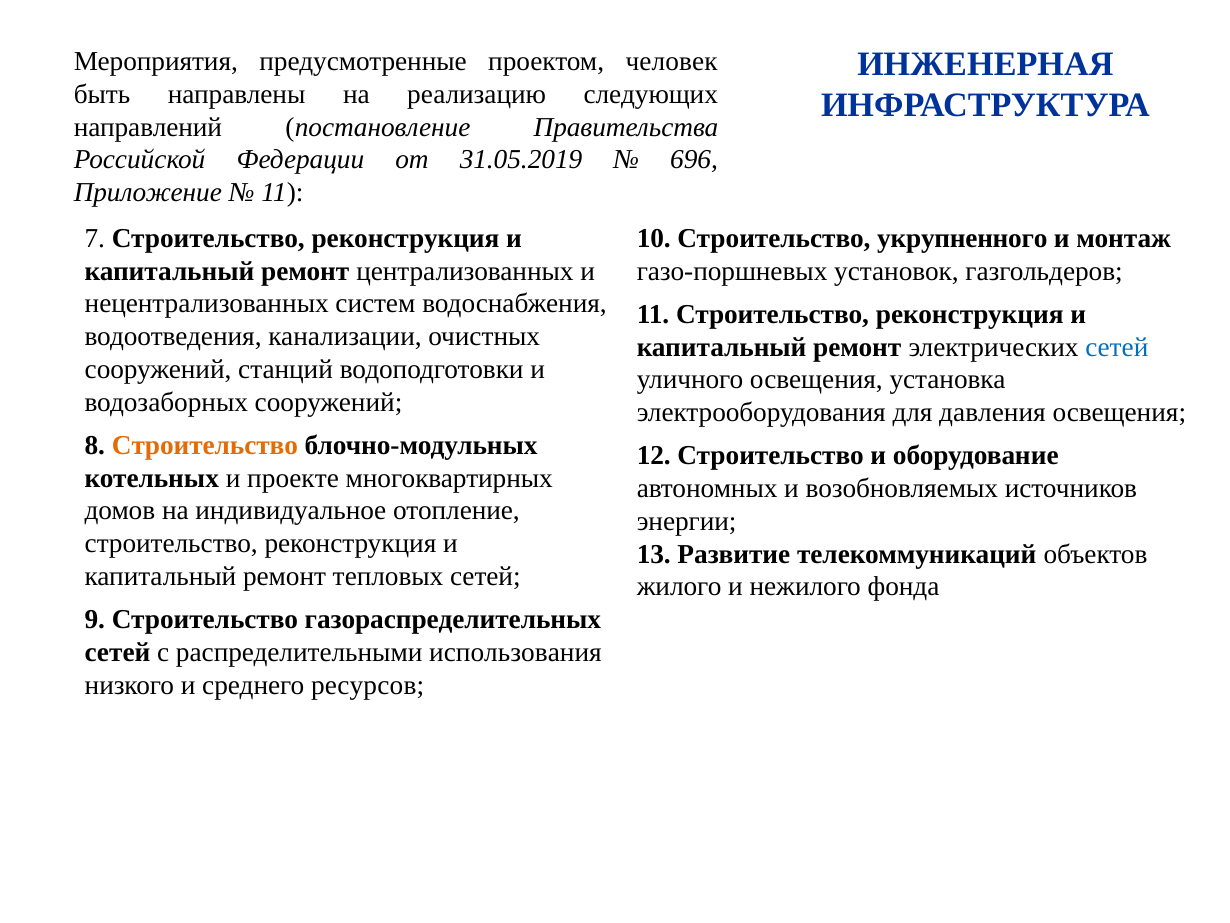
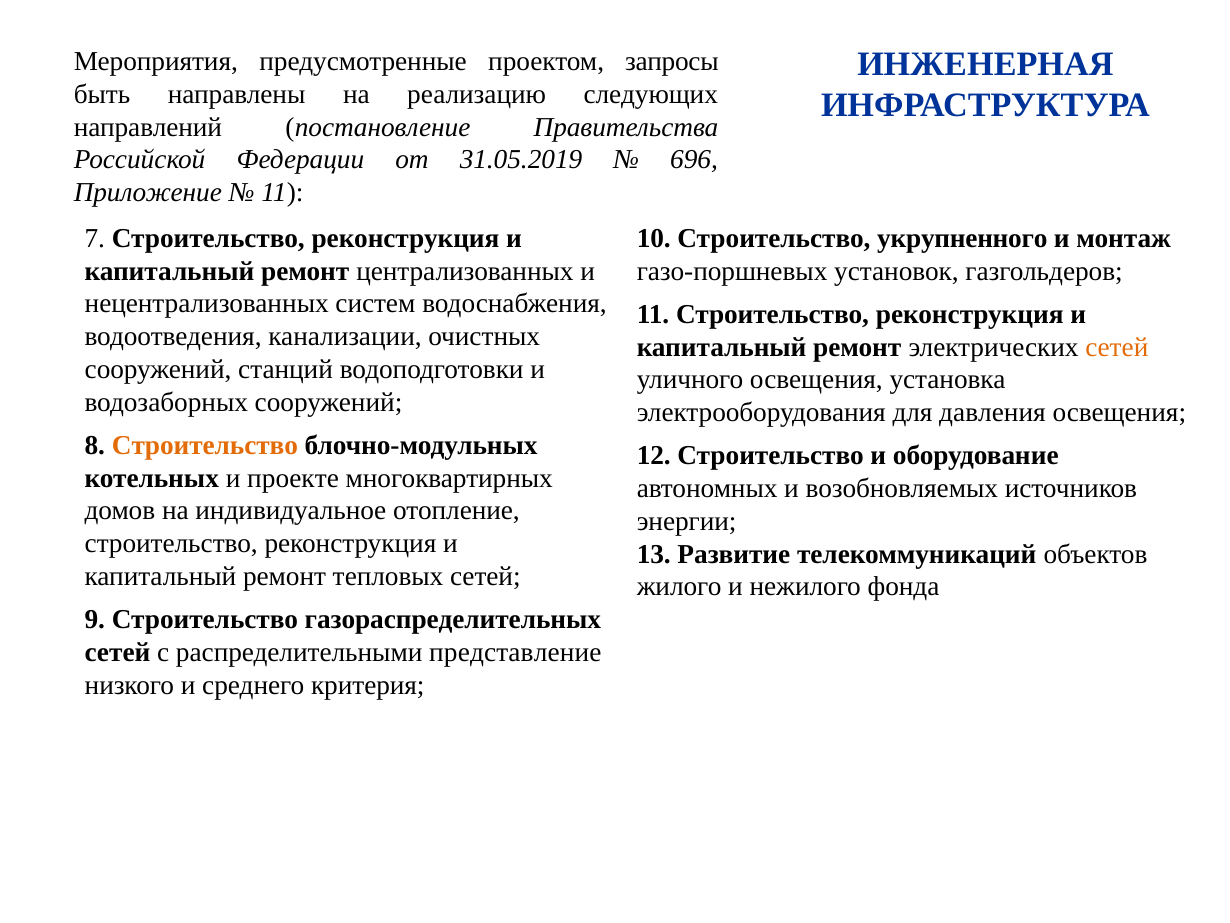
человек: человек -> запросы
сетей at (1117, 347) colour: blue -> orange
использования: использования -> представление
ресурсов: ресурсов -> критерия
